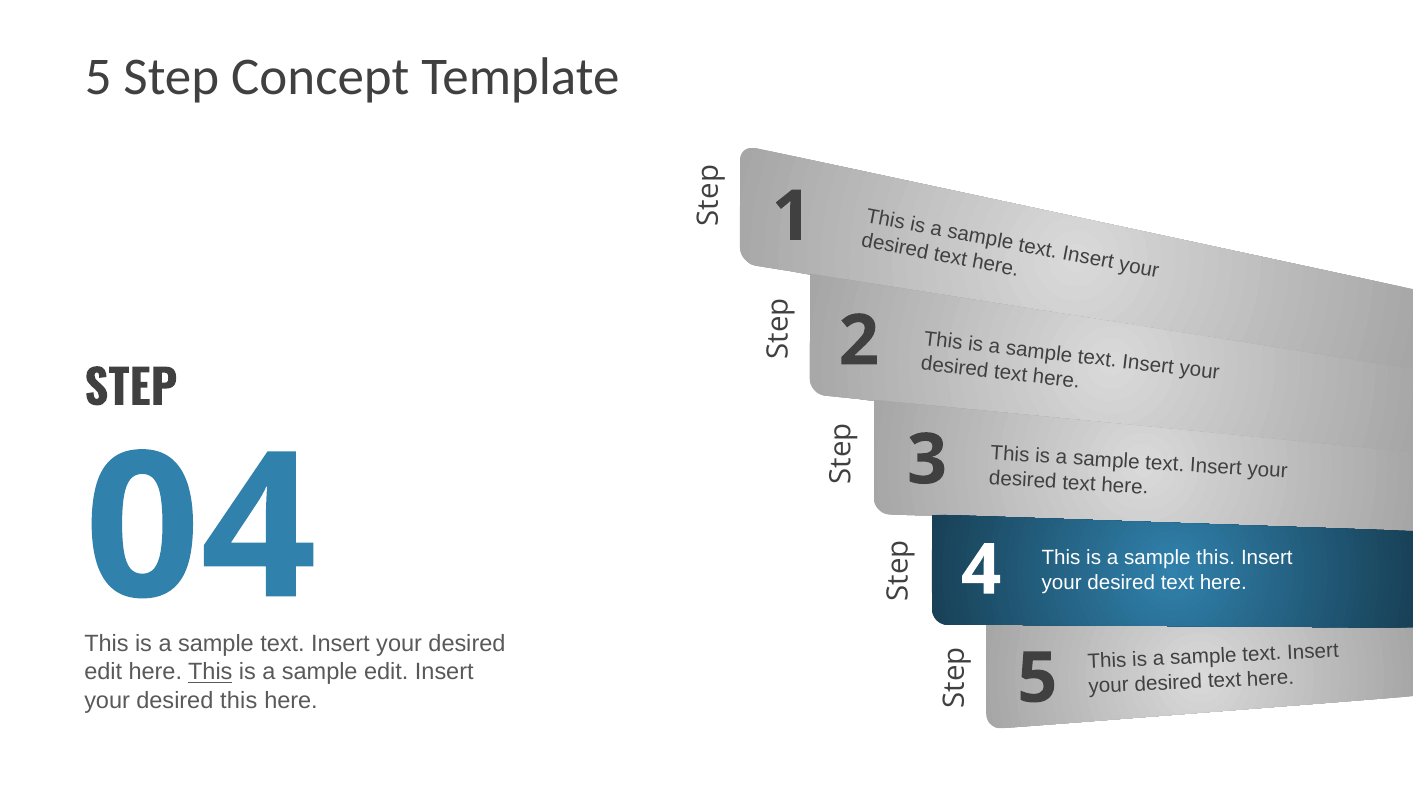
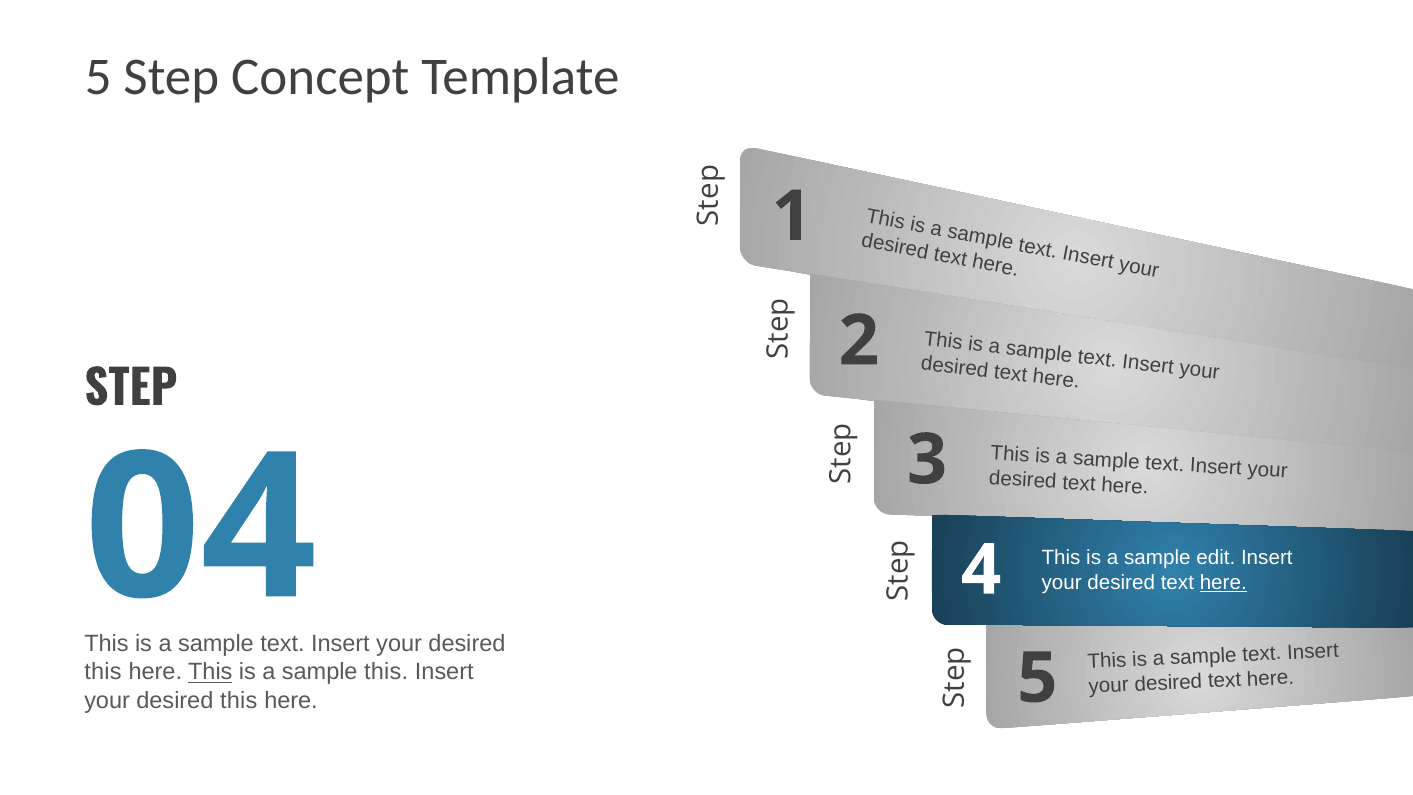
sample this: this -> edit
here at (1223, 583) underline: none -> present
edit at (103, 672): edit -> this
sample edit: edit -> this
